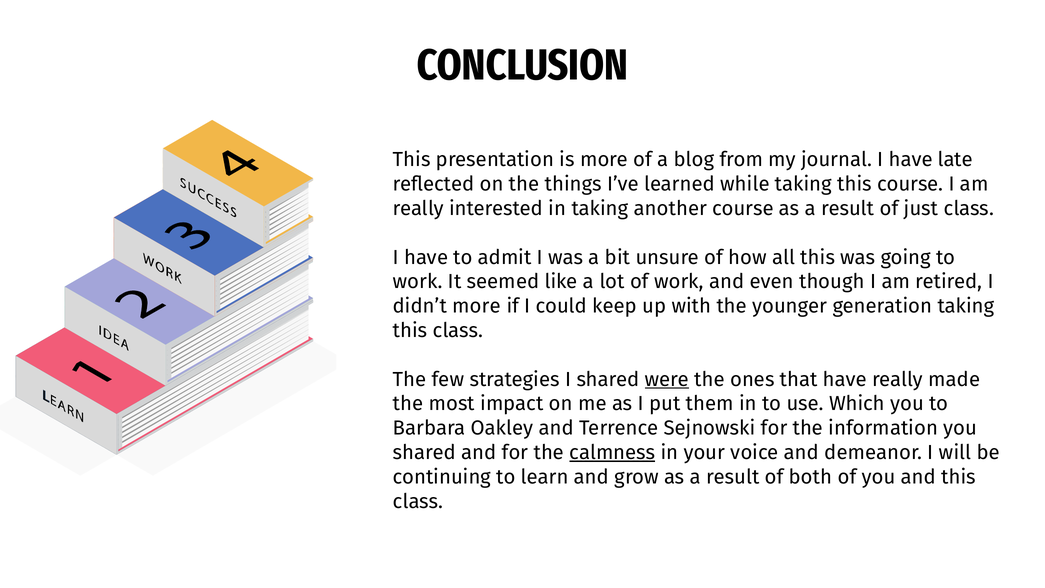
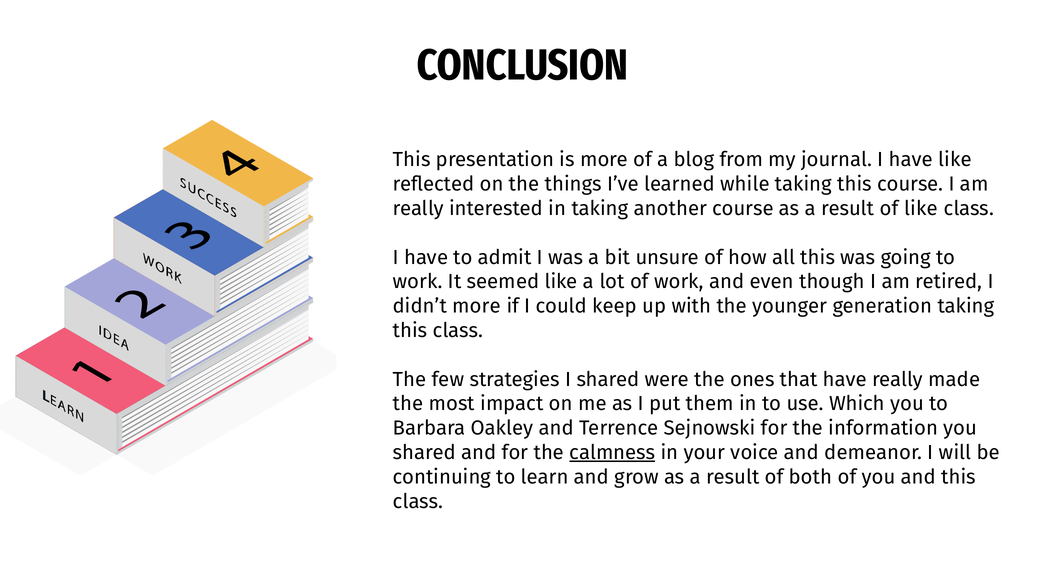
have late: late -> like
of just: just -> like
were underline: present -> none
